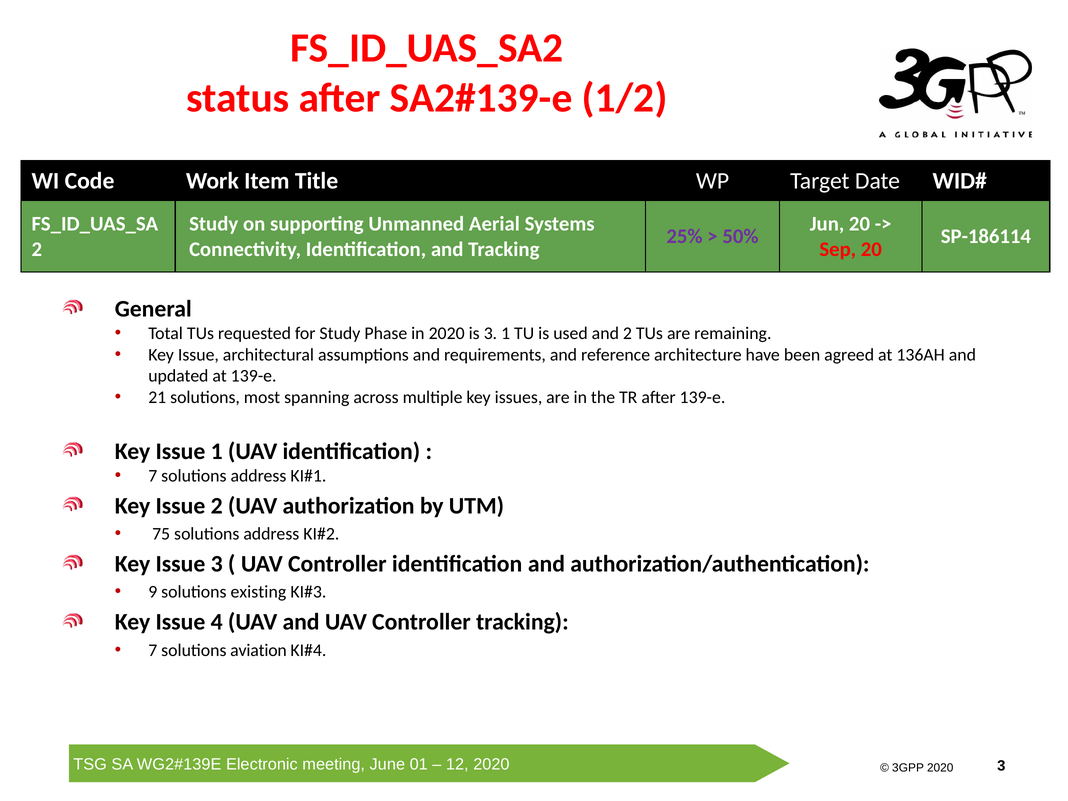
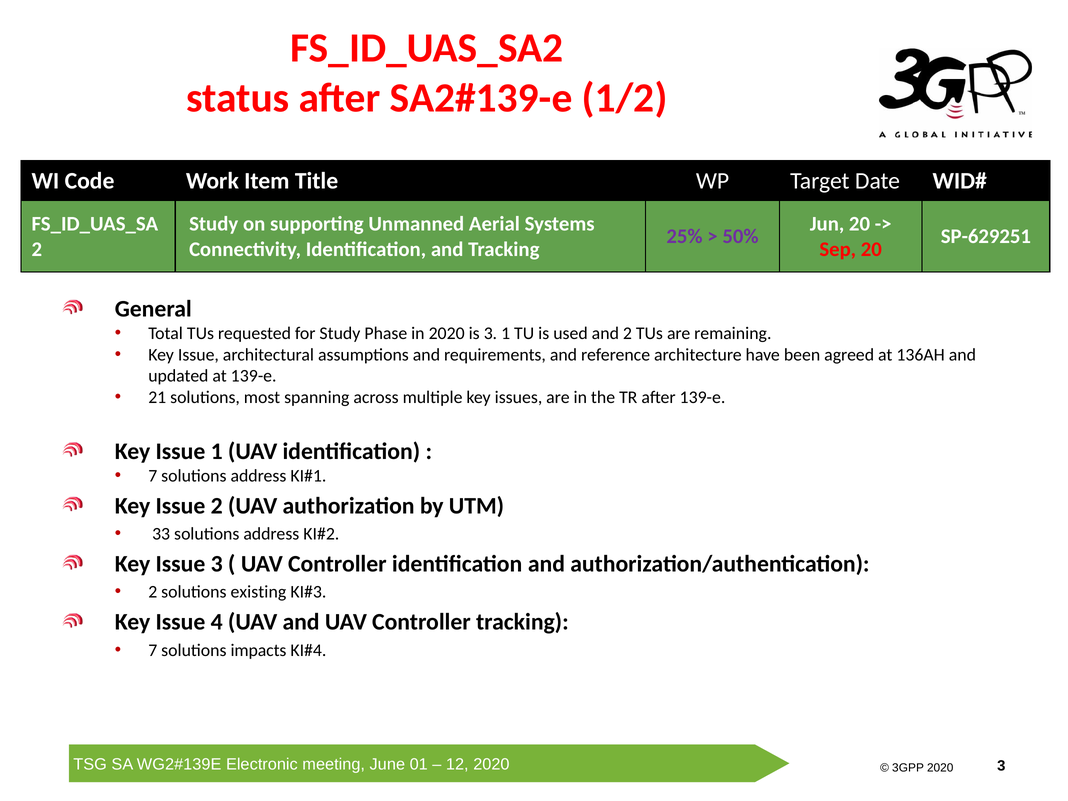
SP-186114: SP-186114 -> SP-629251
75: 75 -> 33
9 at (153, 592): 9 -> 2
aviation: aviation -> impacts
